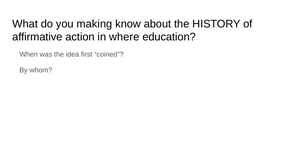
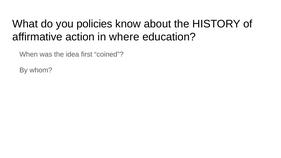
making: making -> policies
